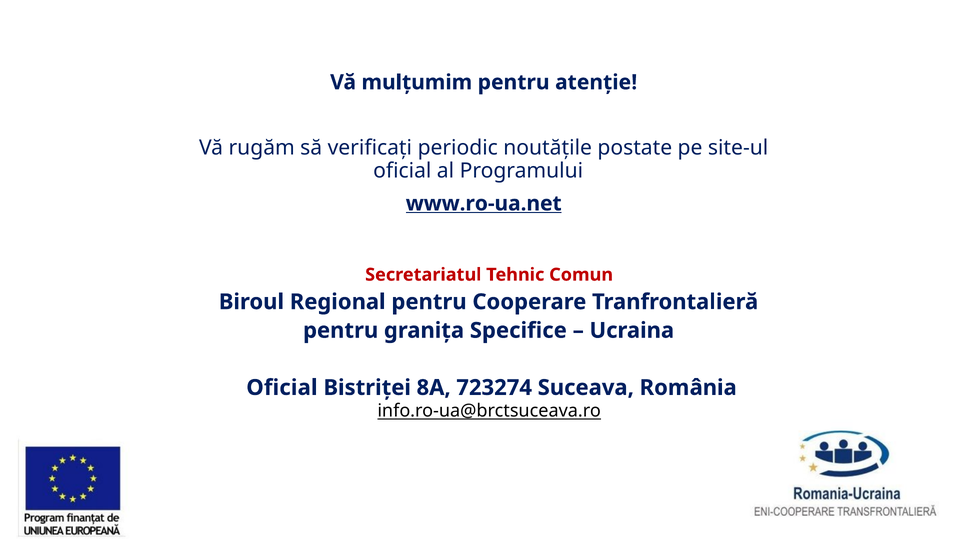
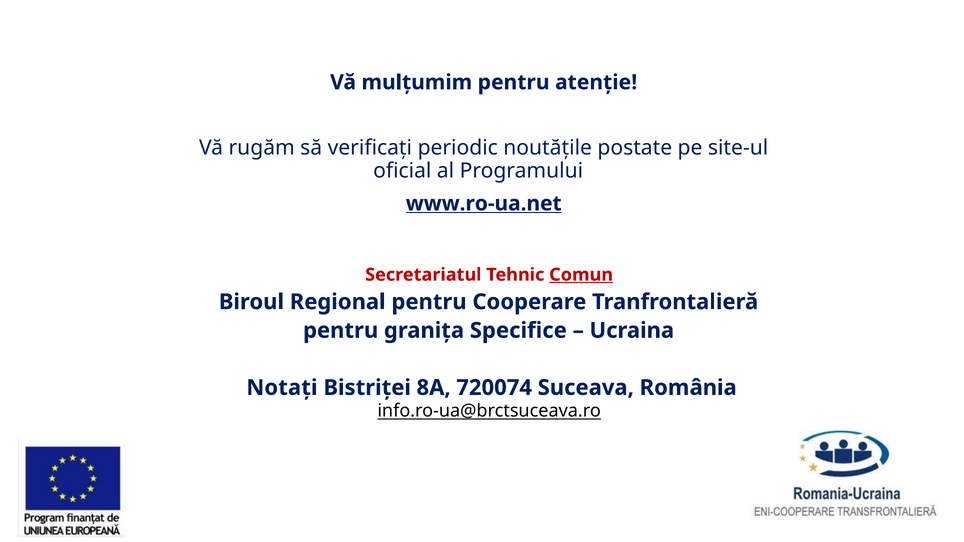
Comun underline: none -> present
Oficial at (282, 388): Oficial -> Notați
723274: 723274 -> 720074
